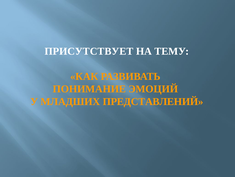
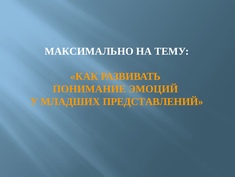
ПРИСУТСТВУЕТ: ПРИСУТСТВУЕТ -> МАКСИМАЛЬНО
